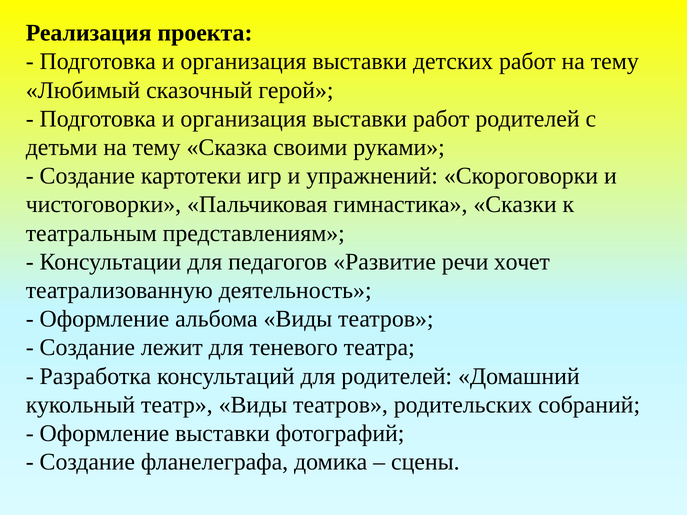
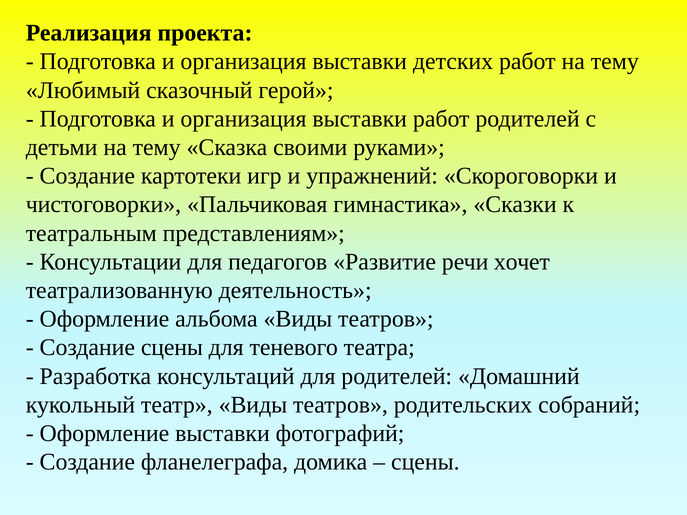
Создание лежит: лежит -> сцены
